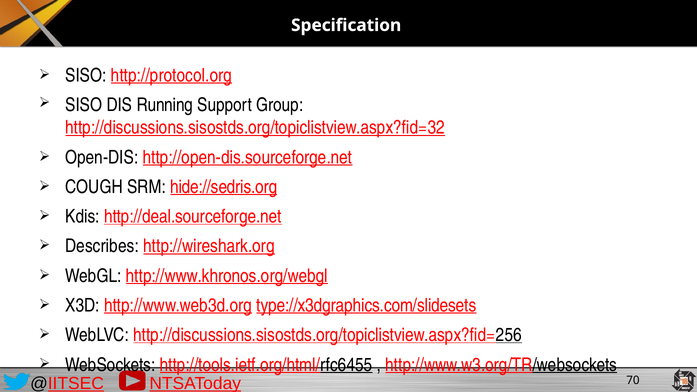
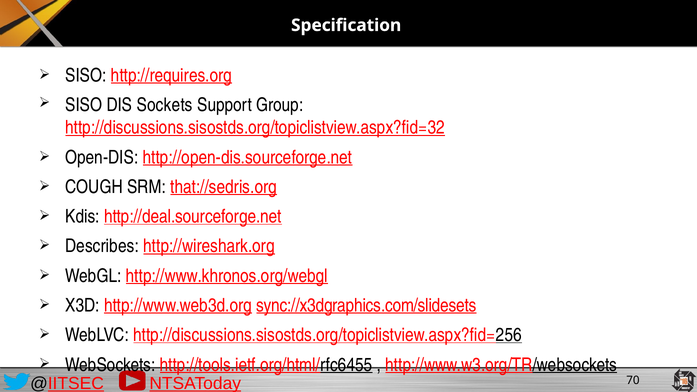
http://protocol.org: http://protocol.org -> http://requires.org
Running: Running -> Sockets
hide://sedris.org: hide://sedris.org -> that://sedris.org
type://x3dgraphics.com/slidesets: type://x3dgraphics.com/slidesets -> sync://x3dgraphics.com/slidesets
